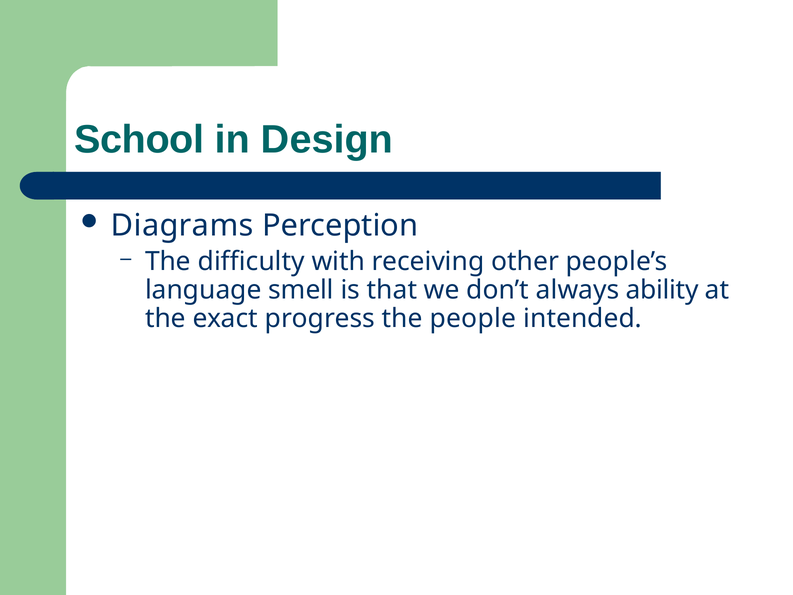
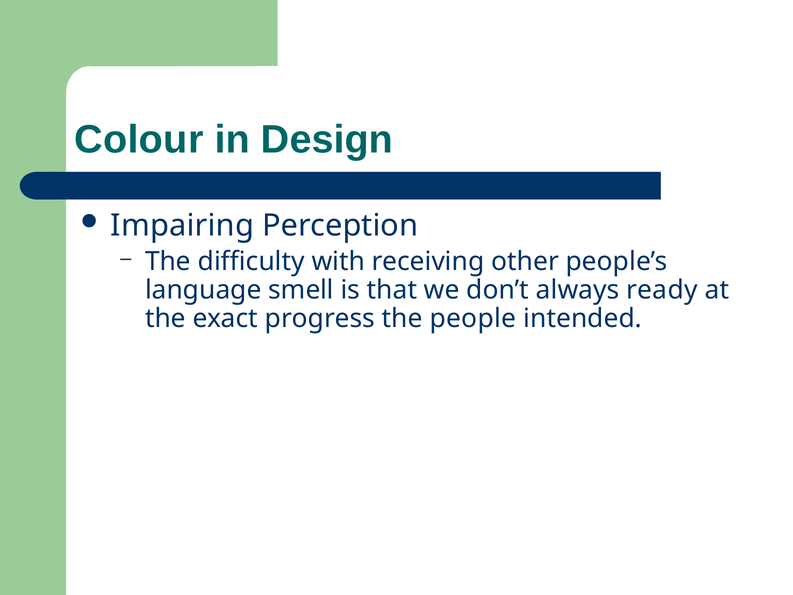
School: School -> Colour
Diagrams: Diagrams -> Impairing
ability: ability -> ready
